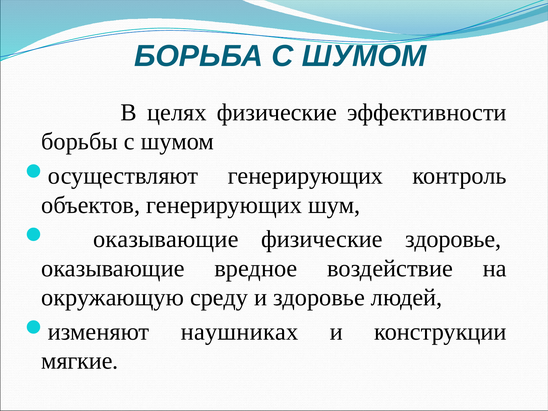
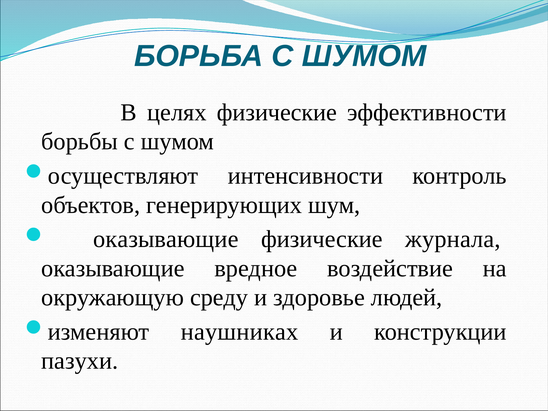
генерирующих at (305, 176): генерирующих -> интенсивности
физические здоровье: здоровье -> журнала
мягкие: мягкие -> пазухи
